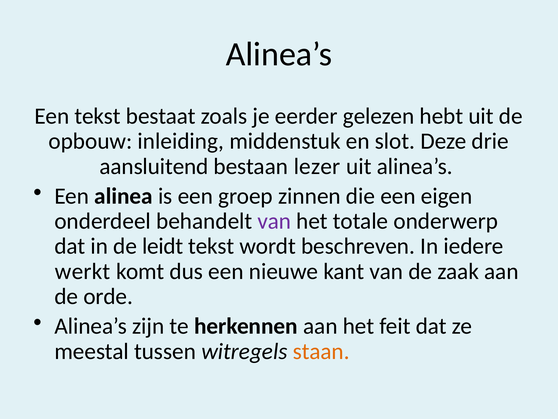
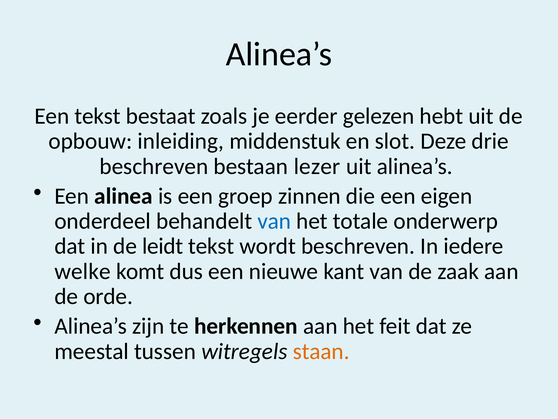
aansluitend at (154, 166): aansluitend -> beschreven
van at (274, 221) colour: purple -> blue
werkt: werkt -> welke
